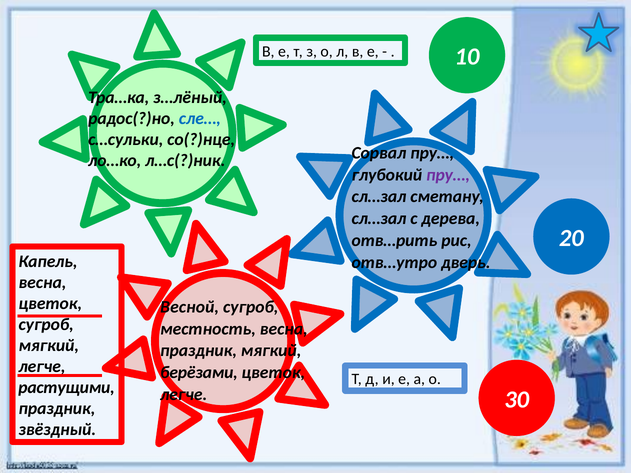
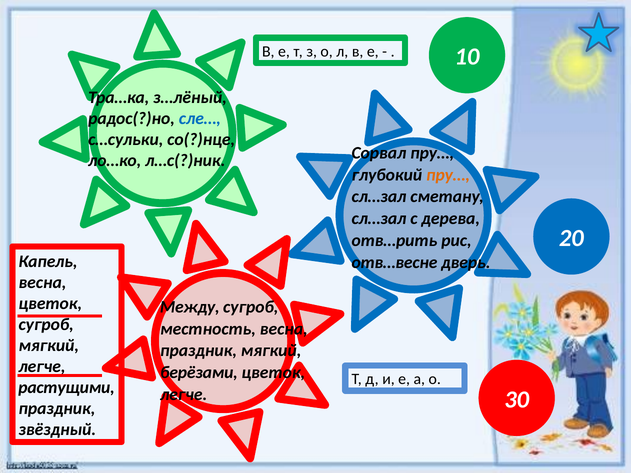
пру… at (448, 175) colour: purple -> orange
отв…утро: отв…утро -> отв…весне
Весной: Весной -> Между
